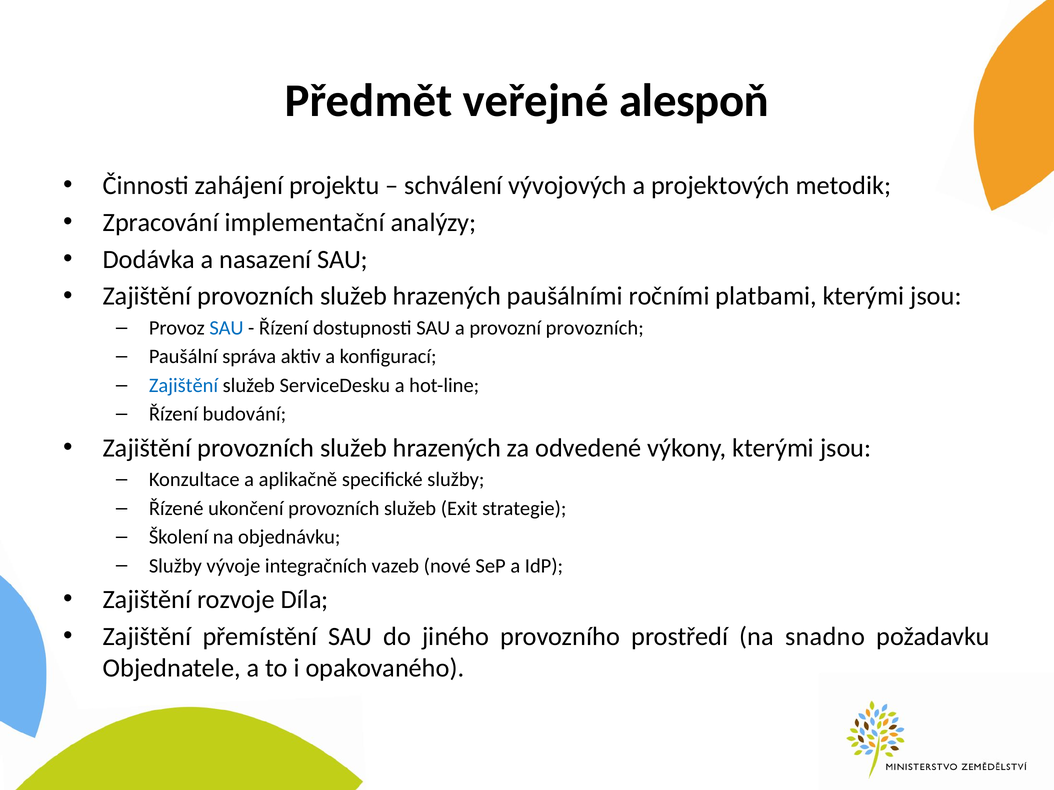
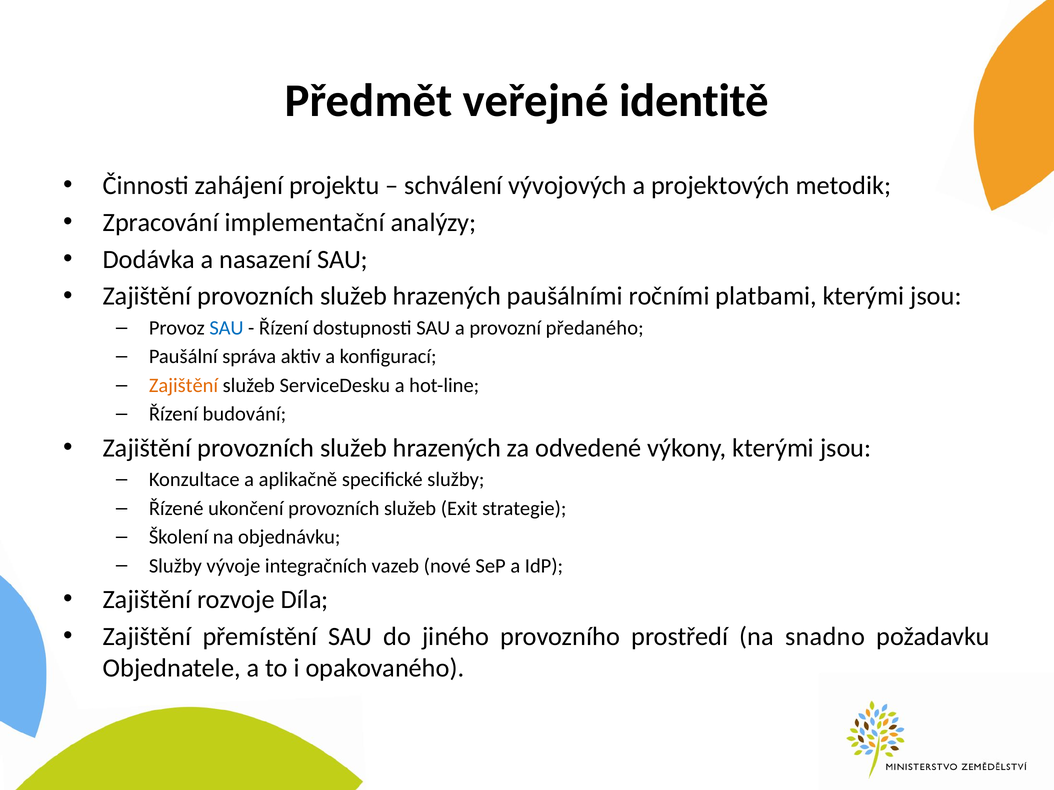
alespoň: alespoň -> identitě
provozní provozních: provozních -> předaného
Zajištění at (183, 386) colour: blue -> orange
